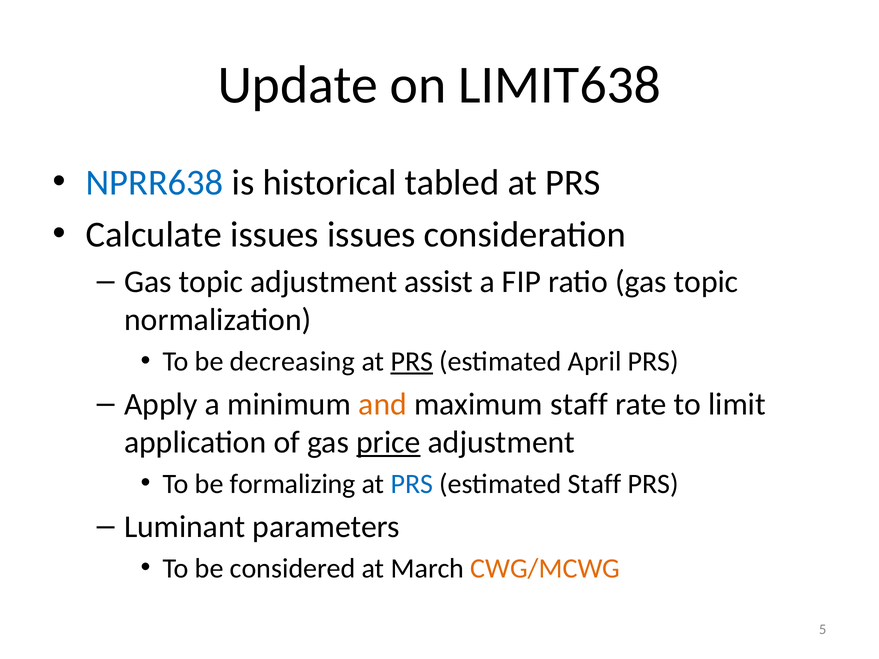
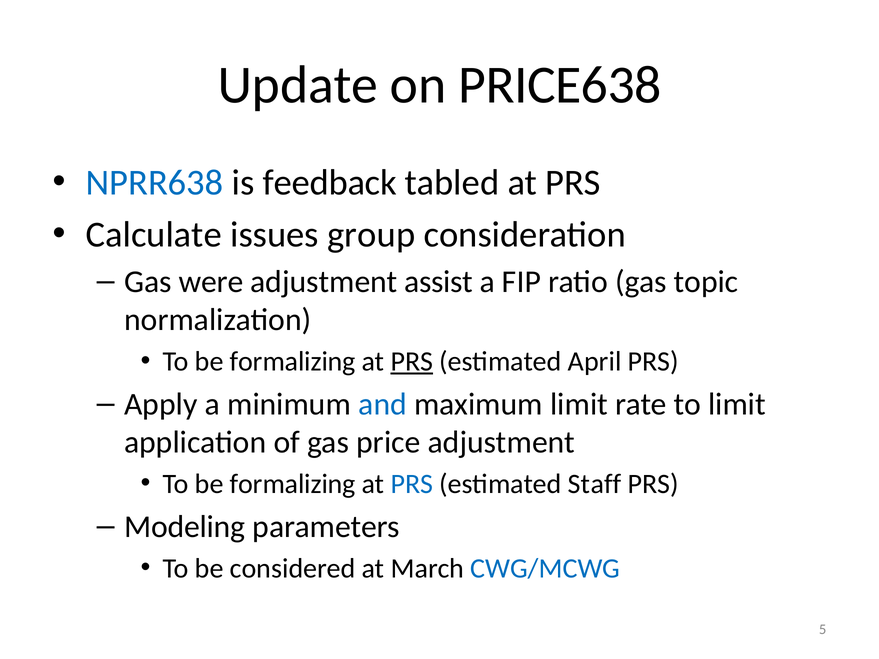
LIMIT638: LIMIT638 -> PRICE638
historical: historical -> feedback
issues issues: issues -> group
topic at (211, 282): topic -> were
decreasing at (293, 362): decreasing -> formalizing
and colour: orange -> blue
maximum staff: staff -> limit
price underline: present -> none
Luminant: Luminant -> Modeling
CWG/MCWG colour: orange -> blue
